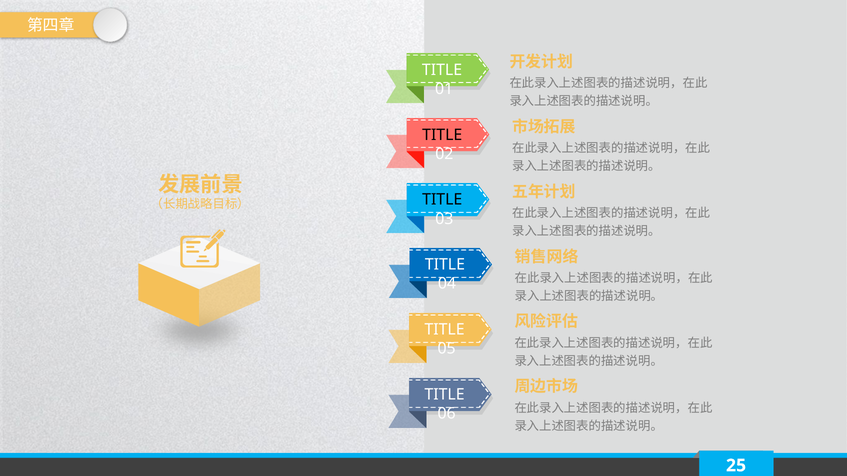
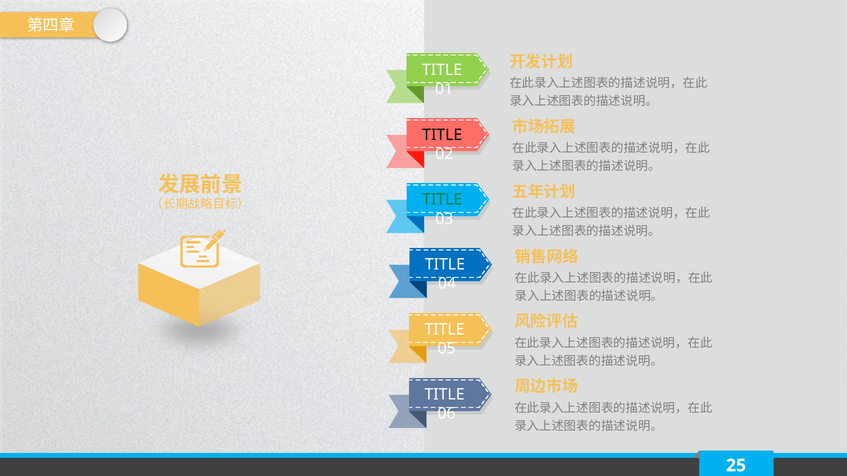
TITLE at (442, 200) colour: black -> green
